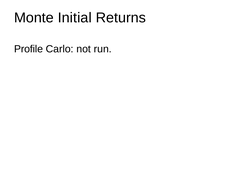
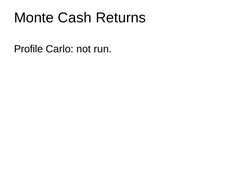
Initial: Initial -> Cash
